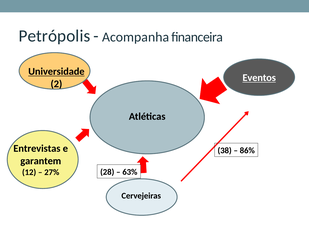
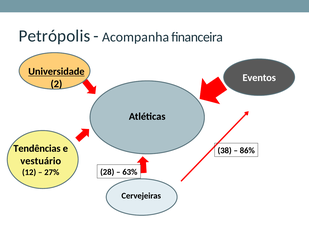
Eventos underline: present -> none
Entrevistas: Entrevistas -> Tendências
garantem: garantem -> vestuário
